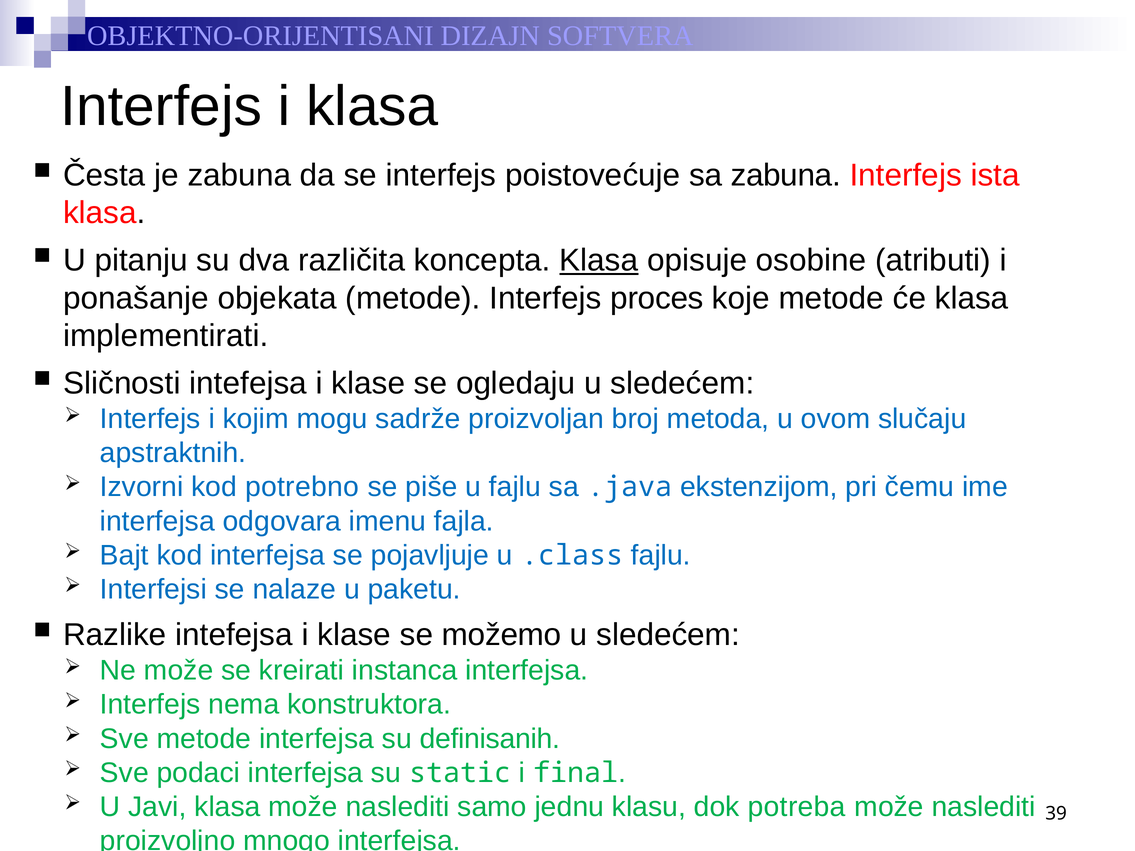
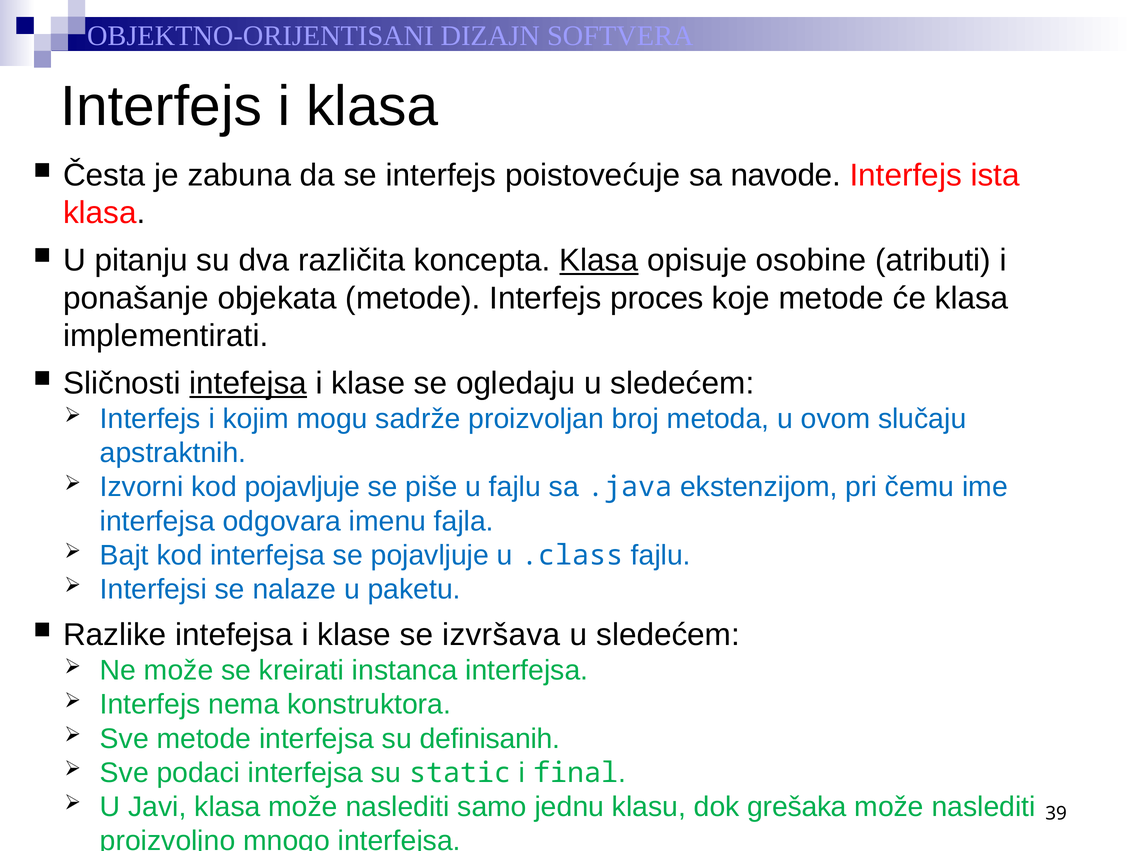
sa zabuna: zabuna -> navode
intefejsa at (248, 383) underline: none -> present
kod potrebno: potrebno -> pojavljuje
možemo: možemo -> izvršava
potreba: potreba -> grešaka
